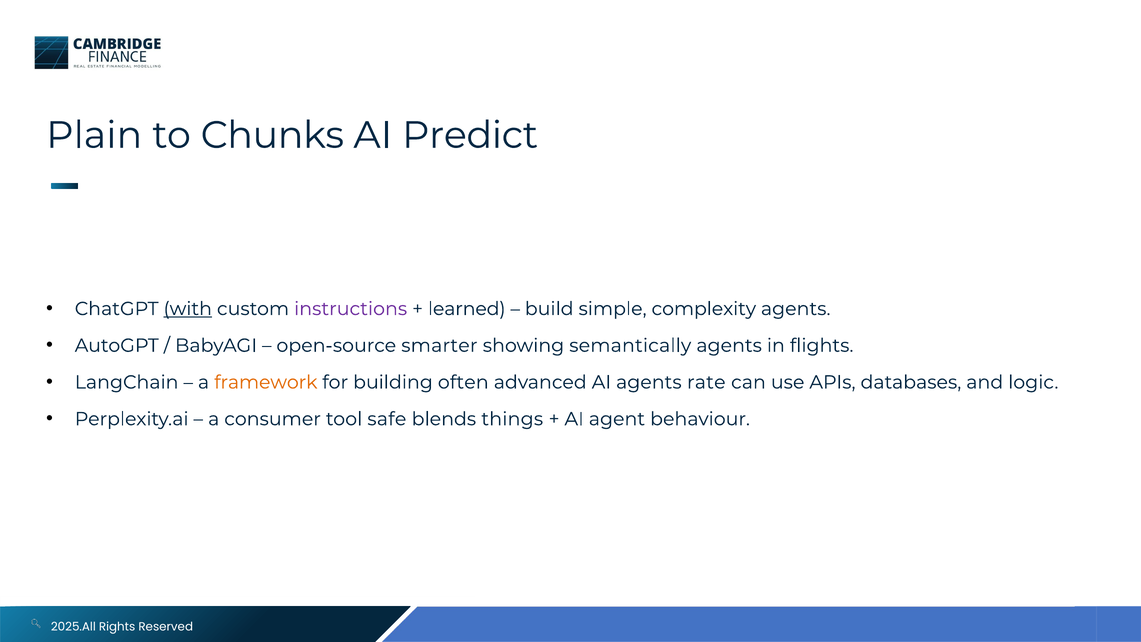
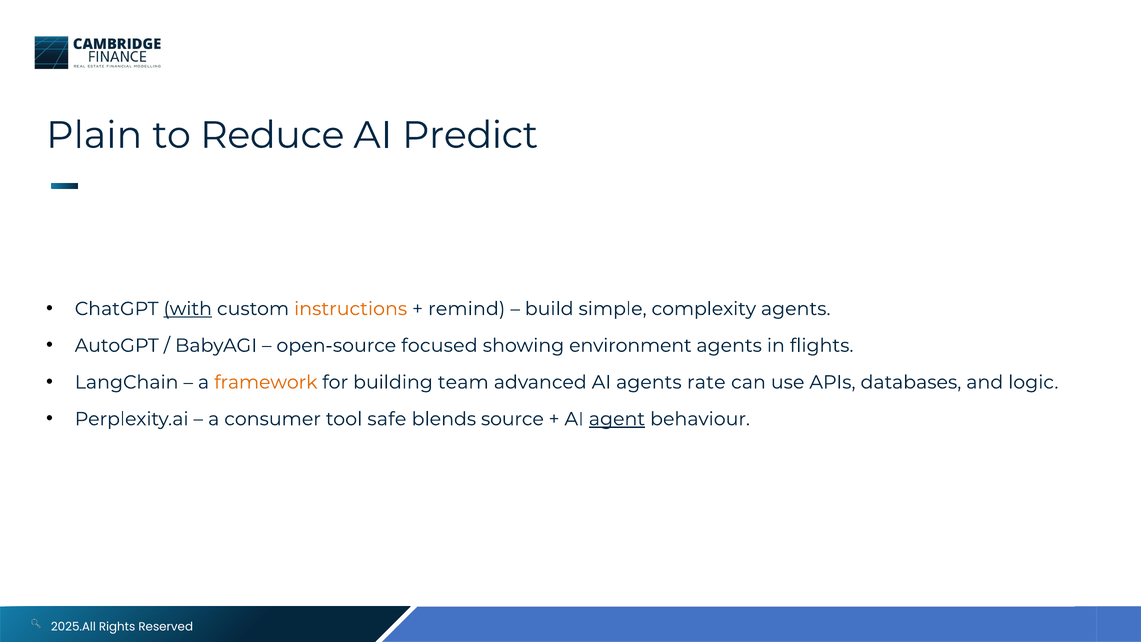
Chunks: Chunks -> Reduce
instructions colour: purple -> orange
learned: learned -> remind
smarter: smarter -> focused
semantically: semantically -> environment
often: often -> team
things: things -> source
agent underline: none -> present
